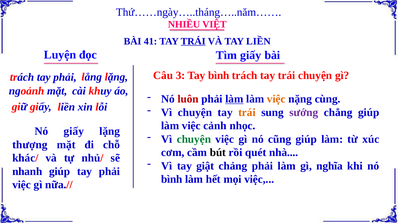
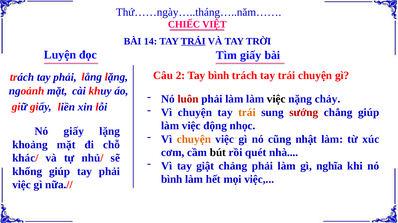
NHIỀU: NHIỀU -> CHIẾC
41: 41 -> 14
TAY LIỀN: LIỀN -> TRỜI
3: 3 -> 2
làm at (234, 99) underline: present -> none
việc at (276, 99) colour: orange -> black
cùng: cùng -> chảy
sướng colour: purple -> red
cảnh: cảnh -> động
chuyện at (194, 139) colour: green -> orange
cũng giúp: giúp -> nhật
thượng: thượng -> khoảng
nhanh: nhanh -> khống
